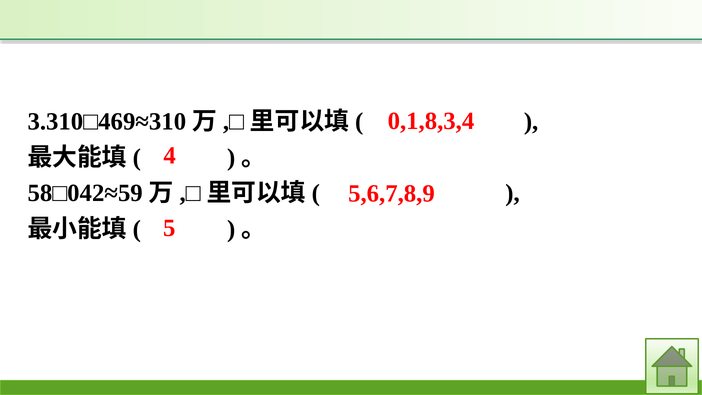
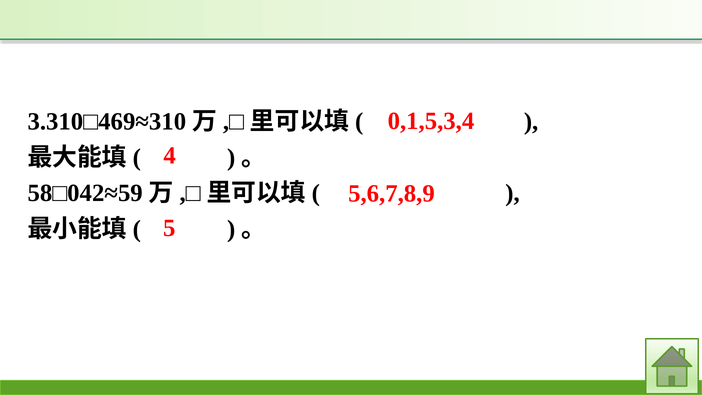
0,1,8,3,4: 0,1,8,3,4 -> 0,1,5,3,4
